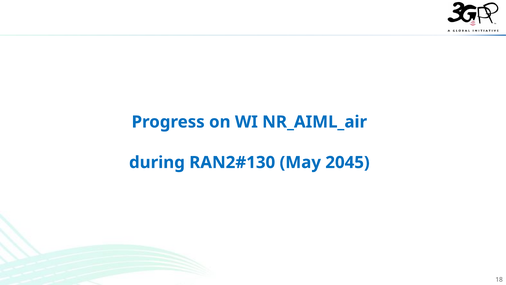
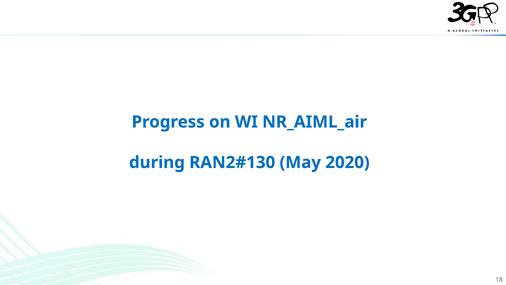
2045: 2045 -> 2020
